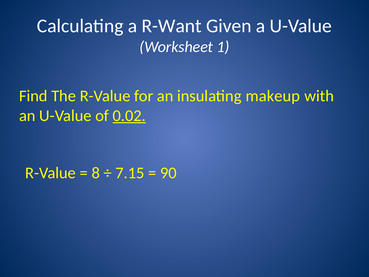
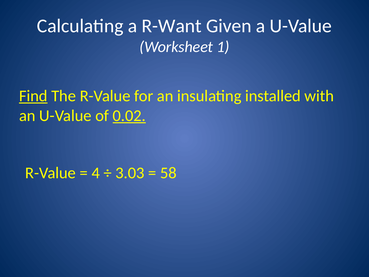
Find underline: none -> present
makeup: makeup -> installed
8: 8 -> 4
7.15: 7.15 -> 3.03
90: 90 -> 58
